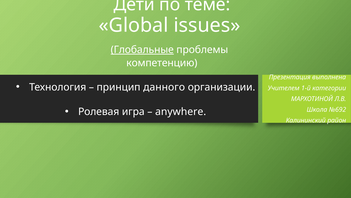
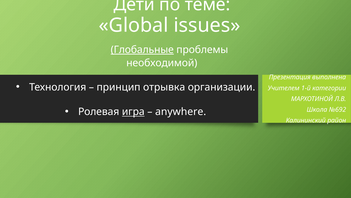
компетенцию: компетенцию -> необходимой
данного: данного -> отрывка
игра underline: none -> present
